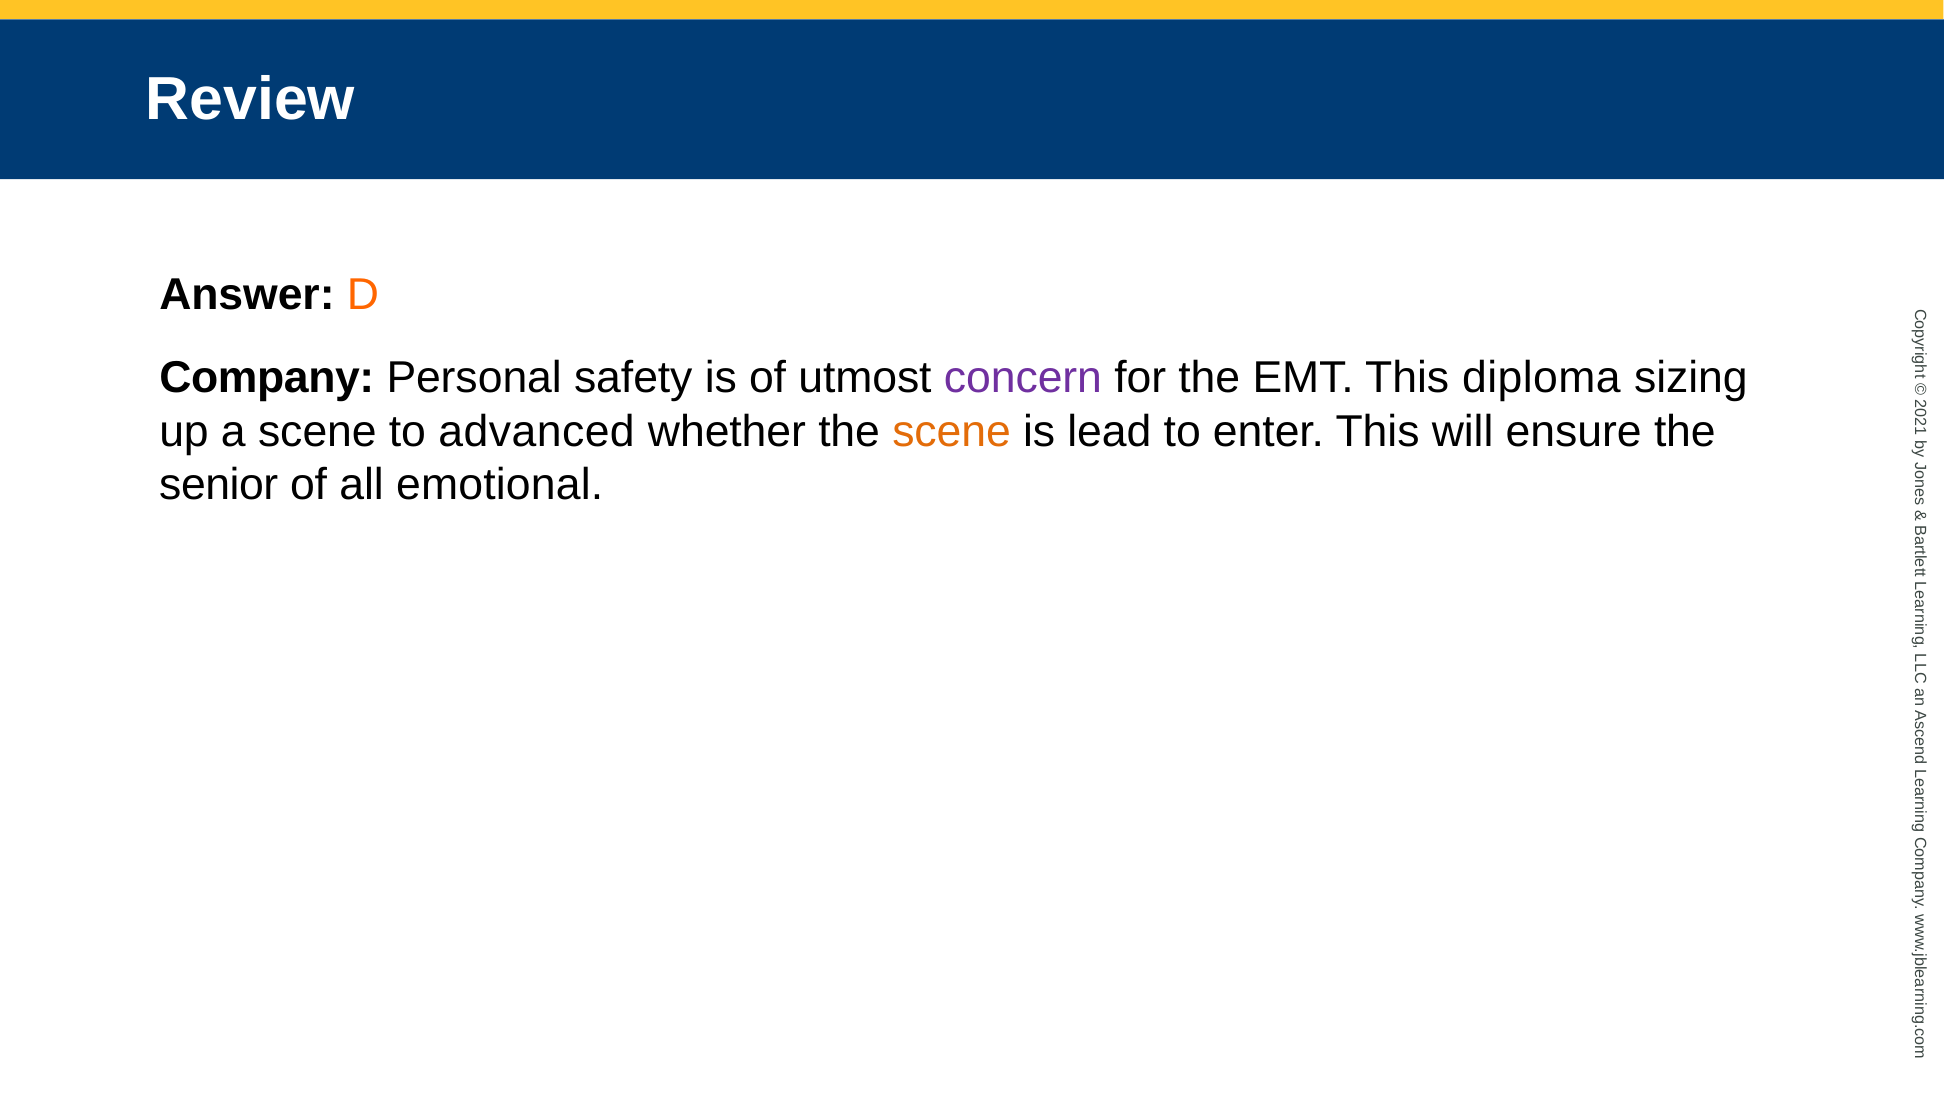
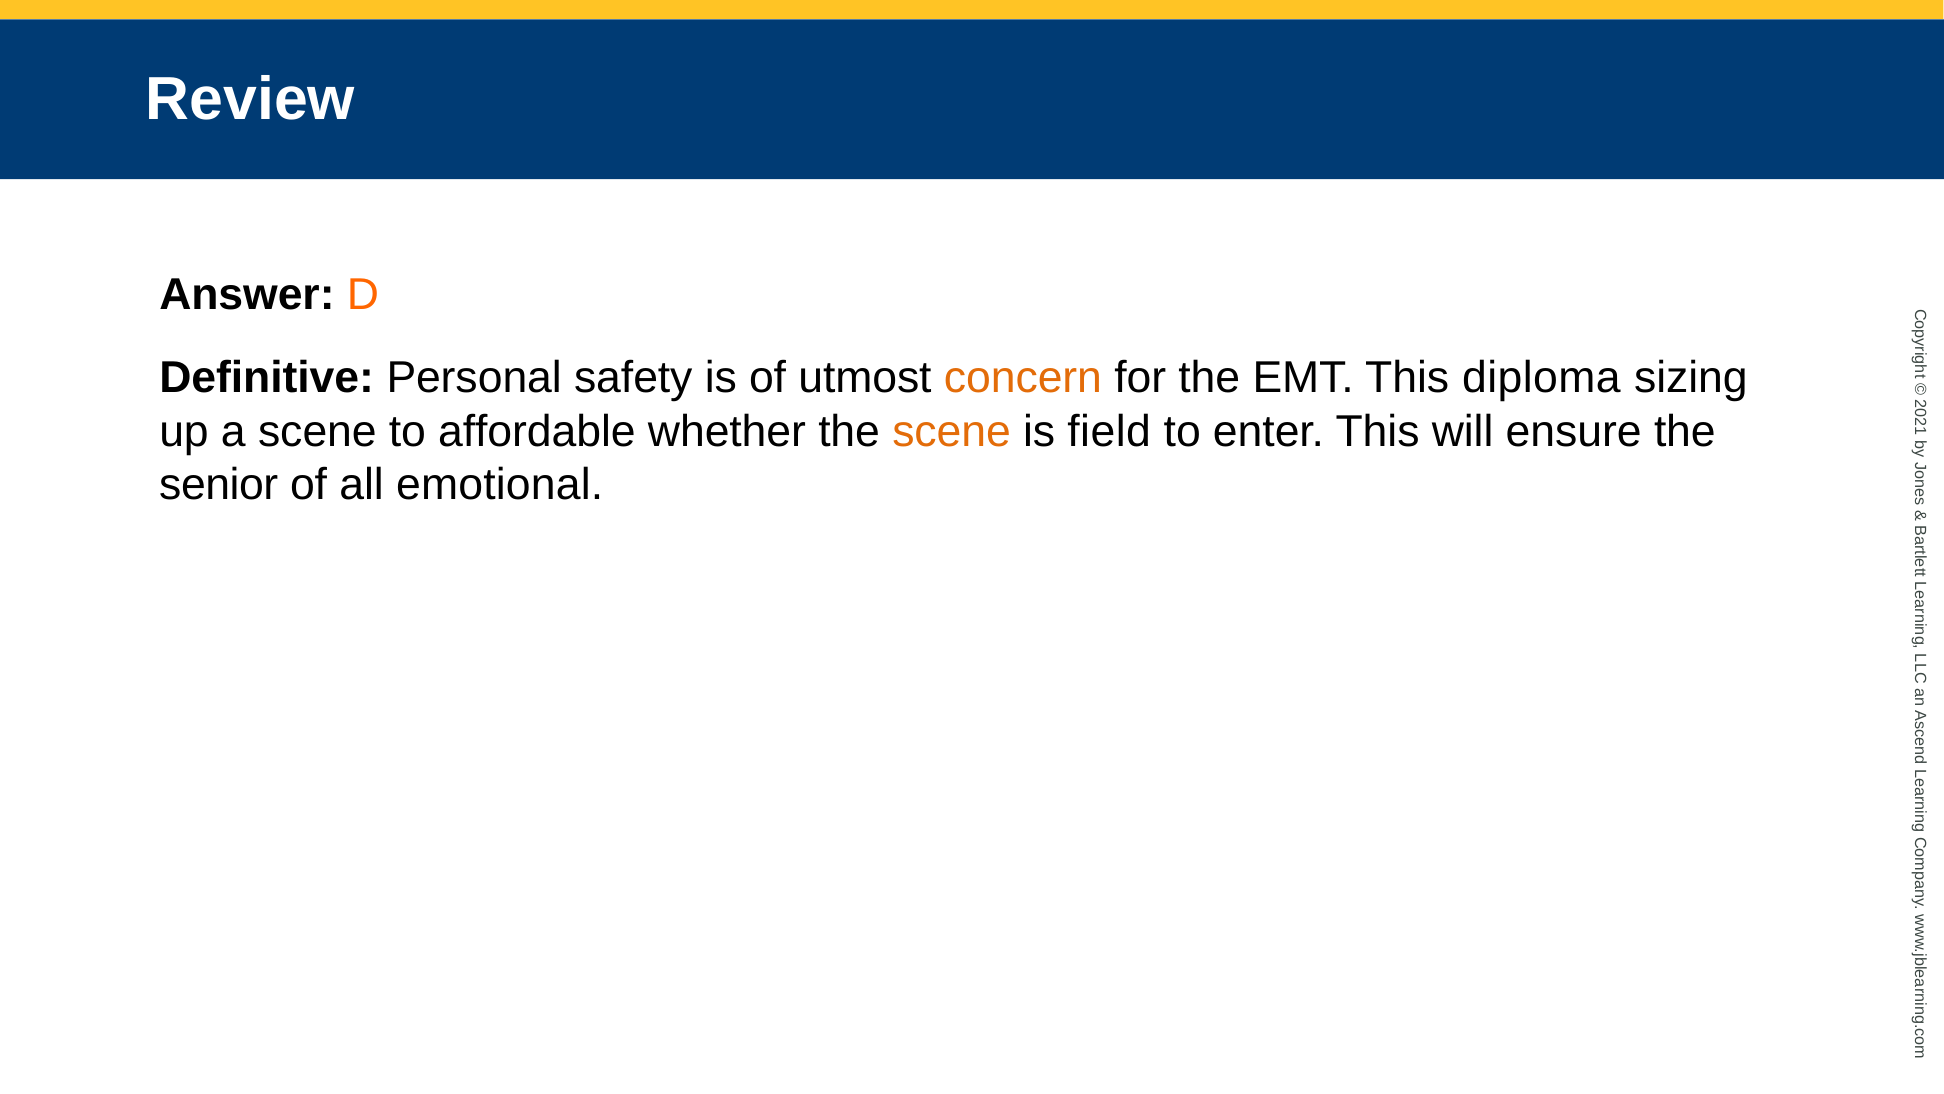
Company: Company -> Definitive
concern colour: purple -> orange
advanced: advanced -> affordable
lead: lead -> field
